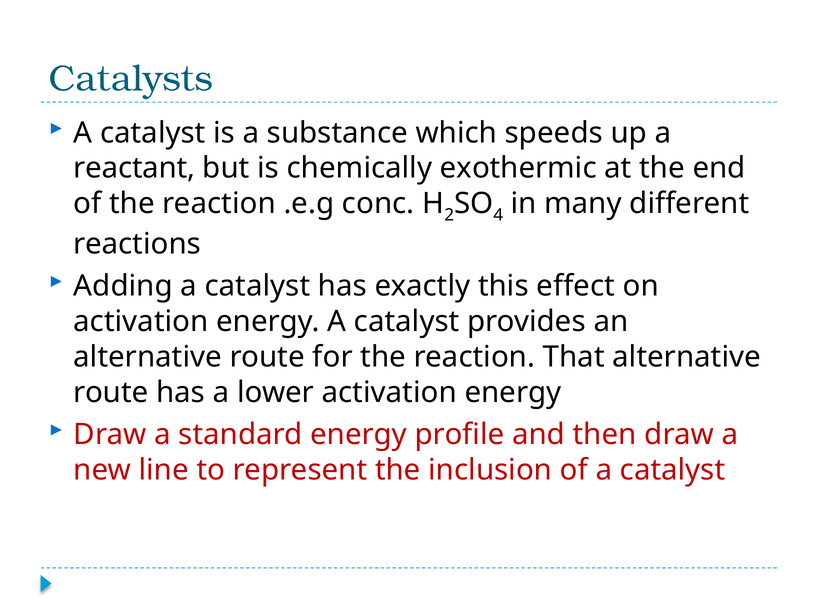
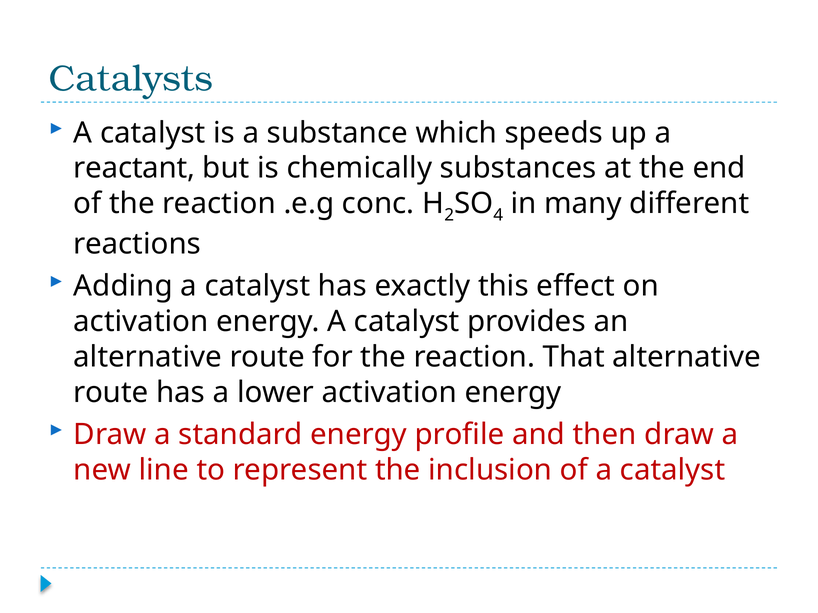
exothermic: exothermic -> substances
